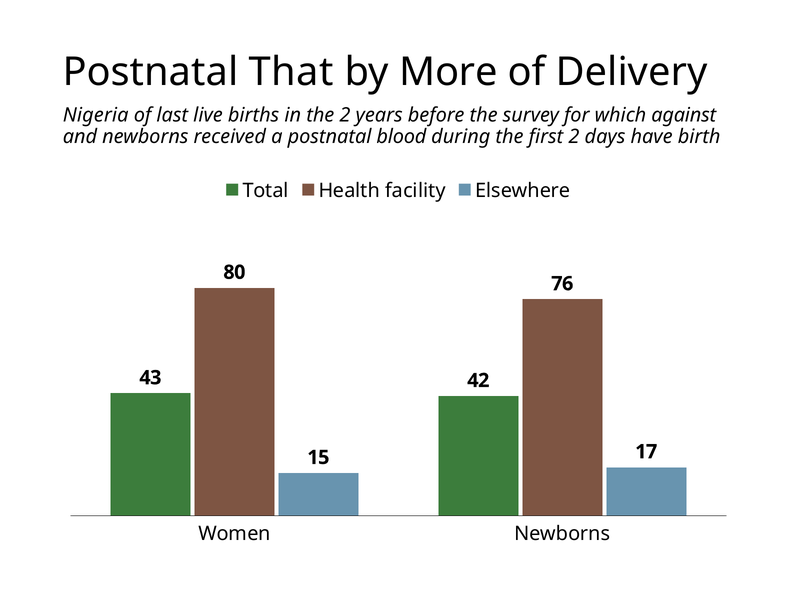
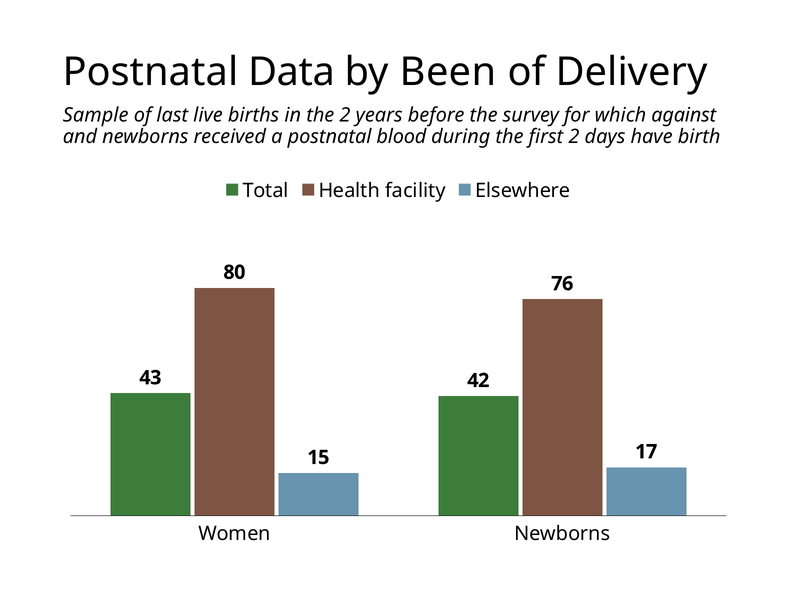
That: That -> Data
More: More -> Been
Nigeria: Nigeria -> Sample
